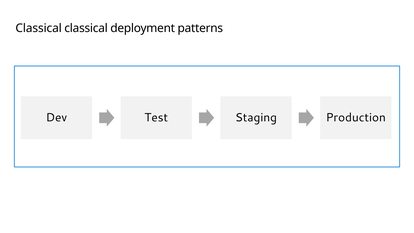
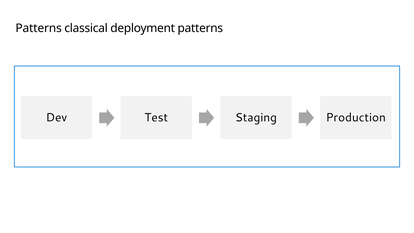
Classical at (39, 28): Classical -> Patterns
